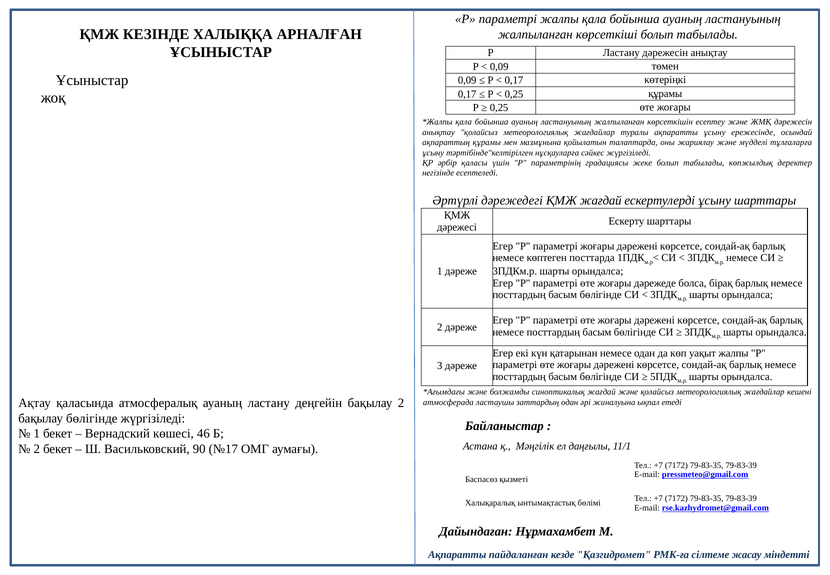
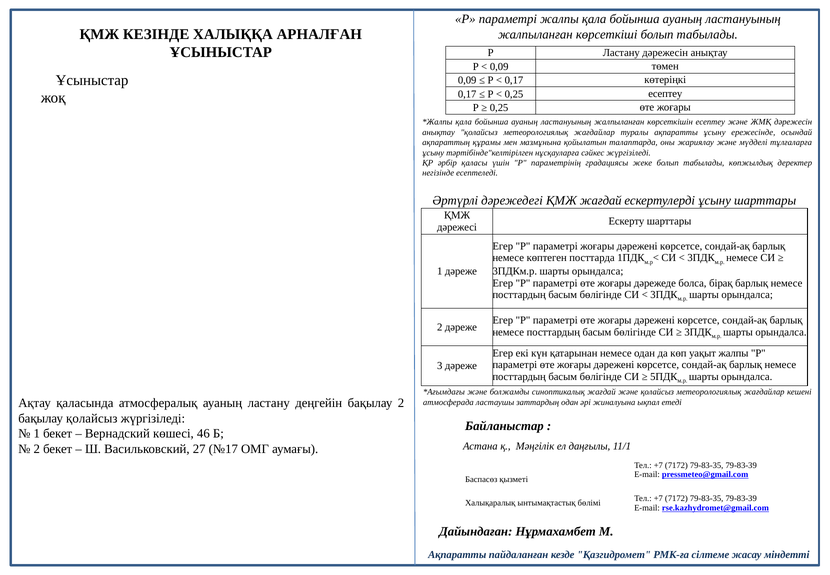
0,25 құрамы: құрамы -> есептеу
бақылау бөлігінде: бөлігінде -> қолайсыз
90: 90 -> 27
